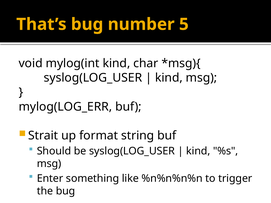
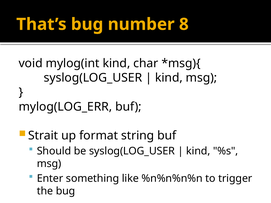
5: 5 -> 8
